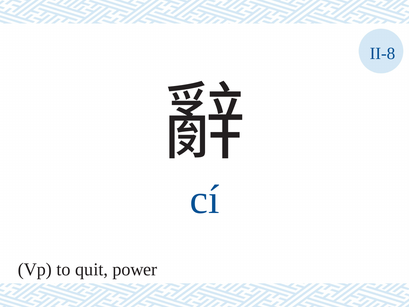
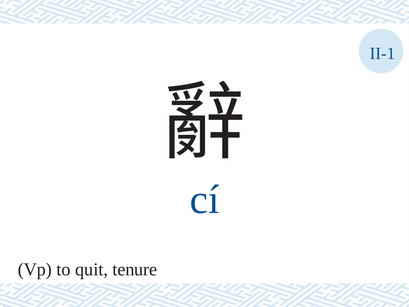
II-8: II-8 -> II-1
power: power -> tenure
